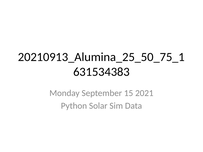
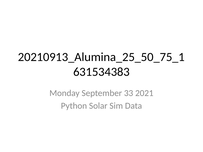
15: 15 -> 33
